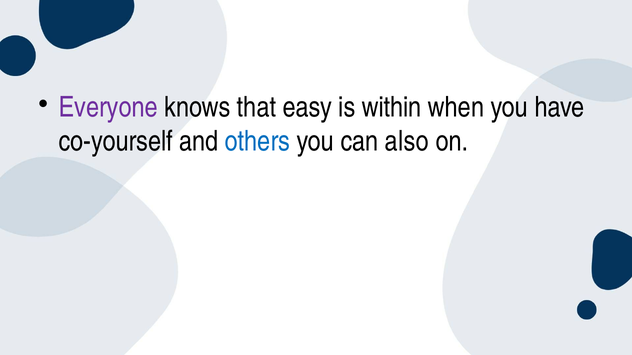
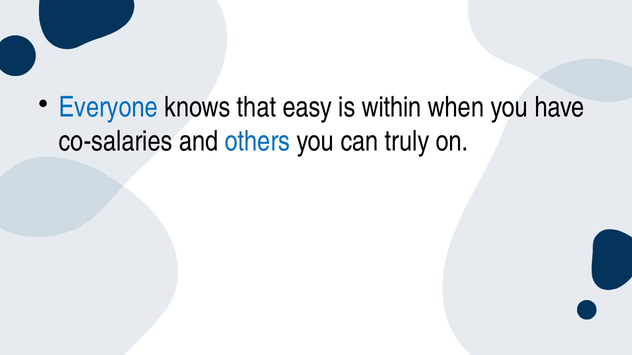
Everyone colour: purple -> blue
co-yourself: co-yourself -> co-salaries
also: also -> truly
